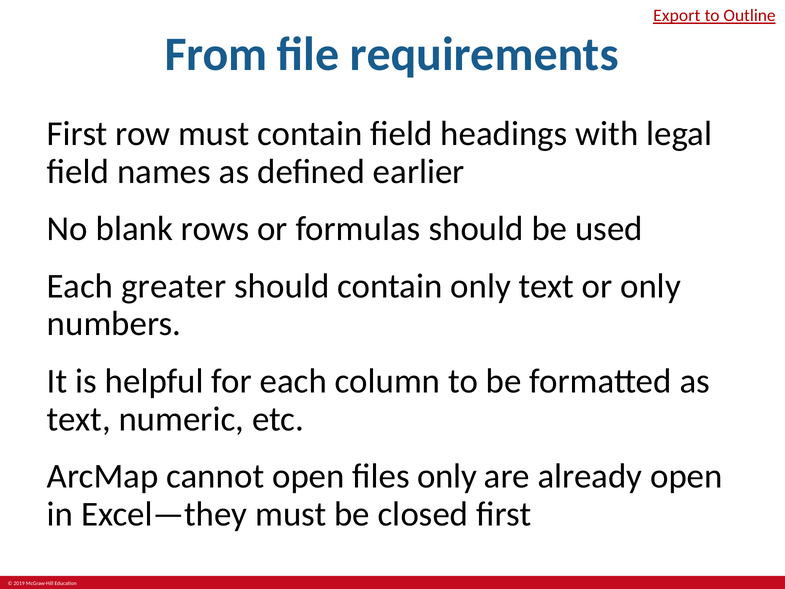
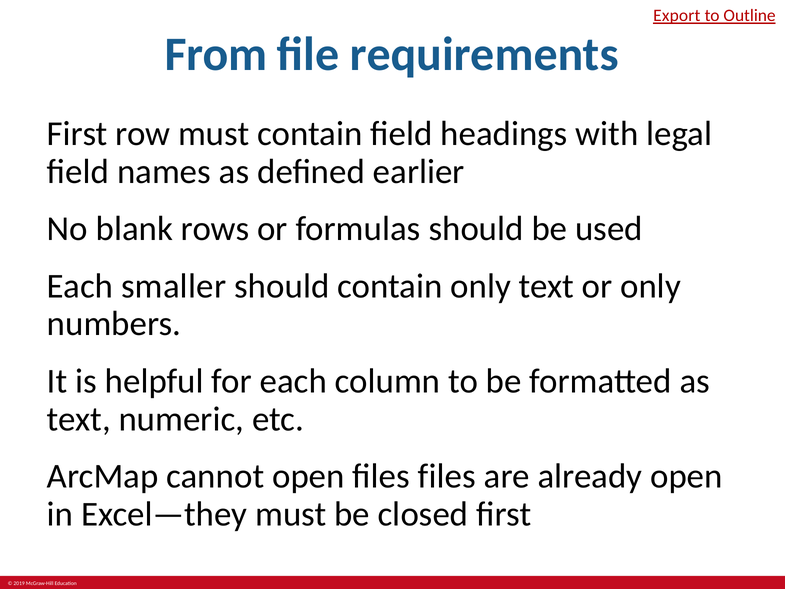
greater: greater -> smaller
files only: only -> files
